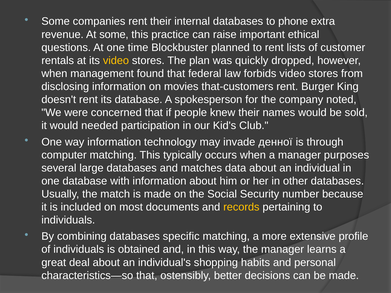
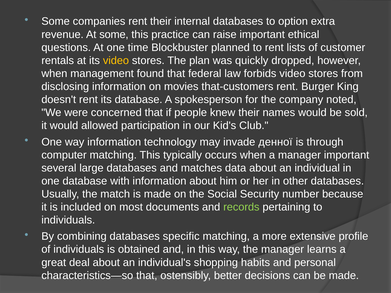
phone: phone -> option
needed: needed -> allowed
manager purposes: purposes -> important
records colour: yellow -> light green
